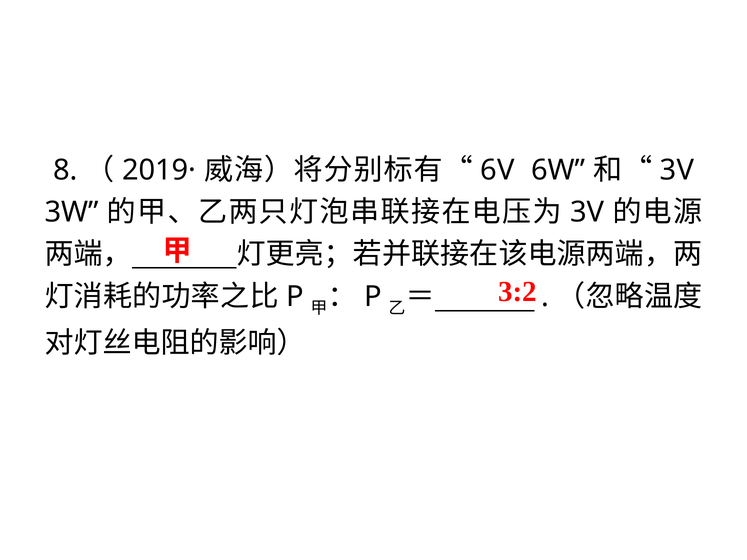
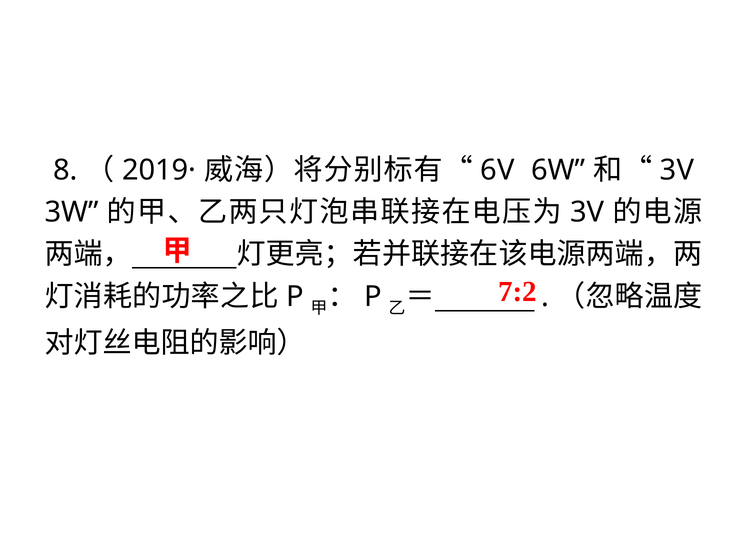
3:2: 3:2 -> 7:2
